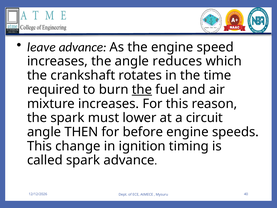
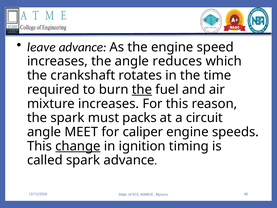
lower: lower -> packs
THEN: THEN -> MEET
before: before -> caliper
change underline: none -> present
